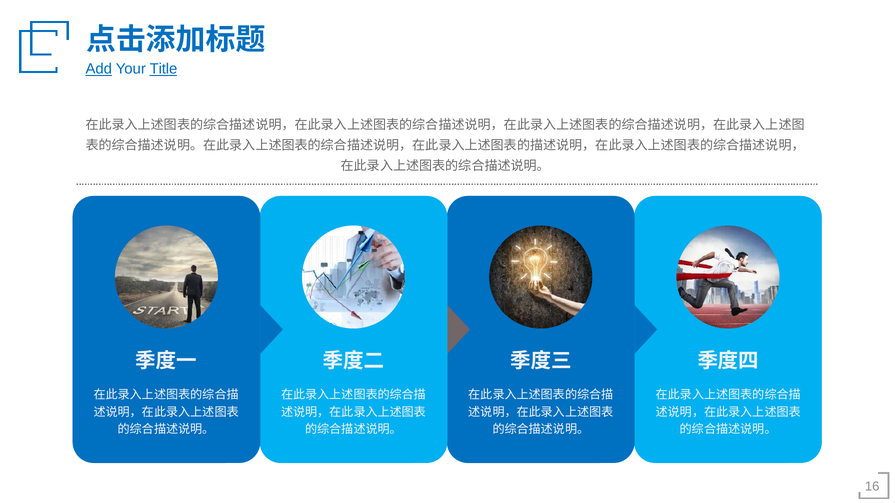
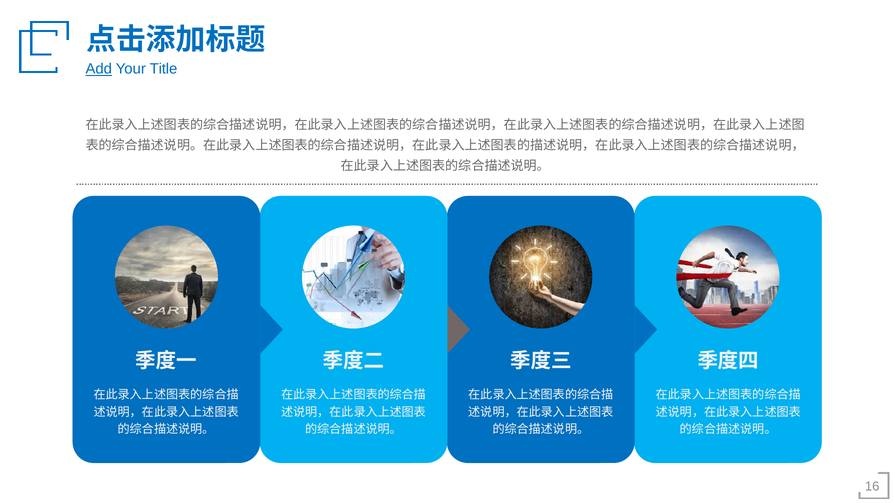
Title underline: present -> none
